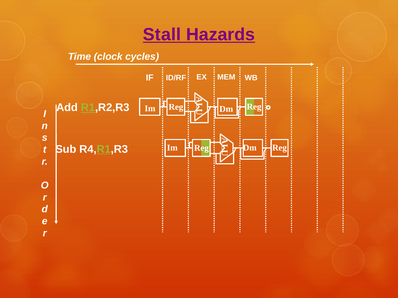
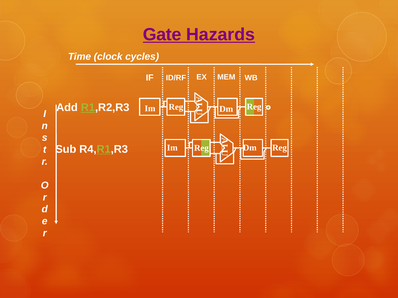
Stall: Stall -> Gate
